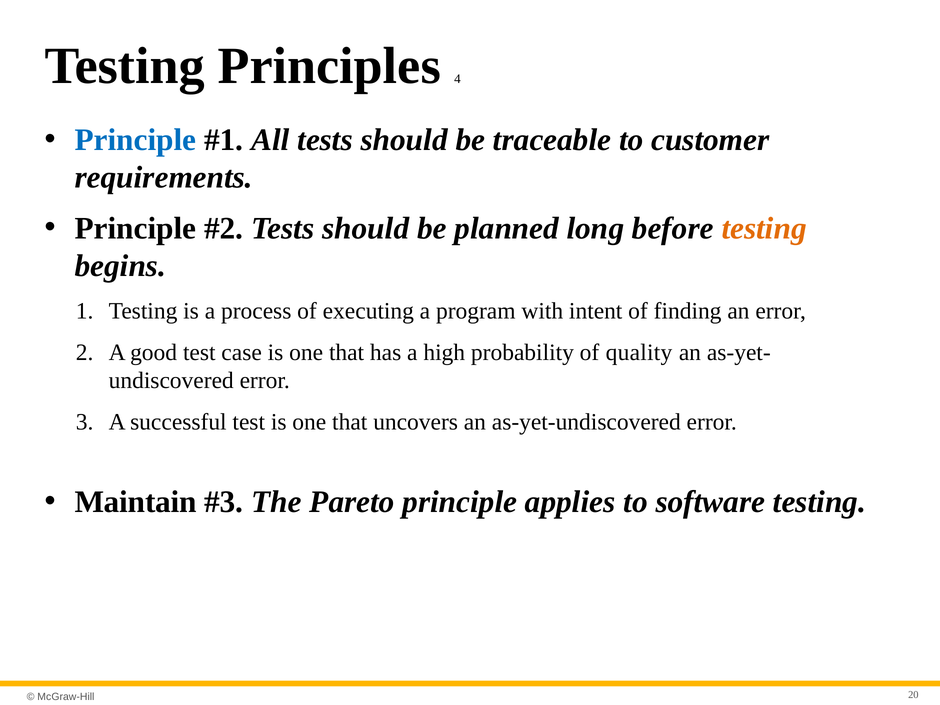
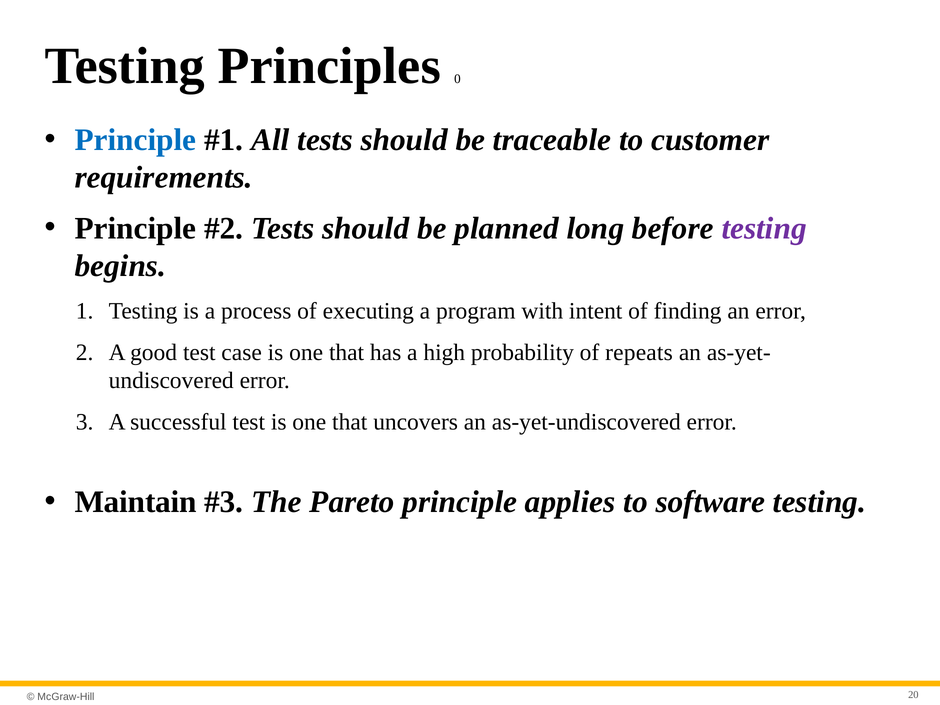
4: 4 -> 0
testing at (764, 228) colour: orange -> purple
quality: quality -> repeats
